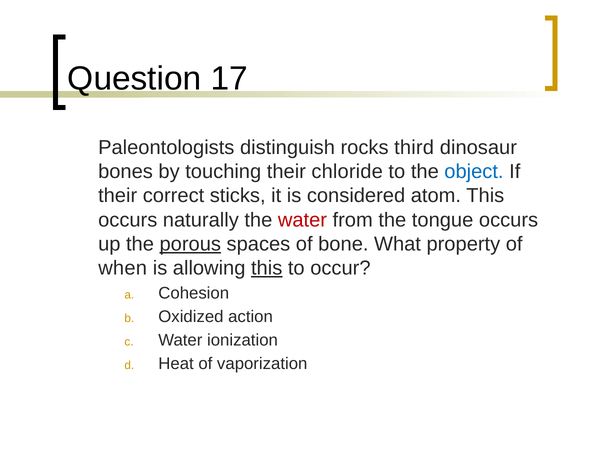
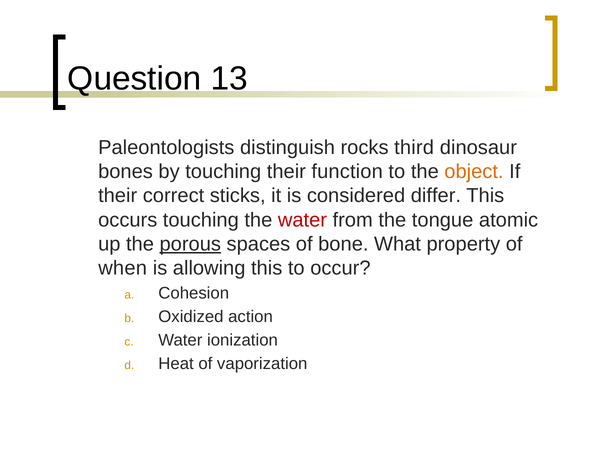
17: 17 -> 13
chloride: chloride -> function
object colour: blue -> orange
atom: atom -> differ
occurs naturally: naturally -> touching
tongue occurs: occurs -> atomic
this at (267, 268) underline: present -> none
